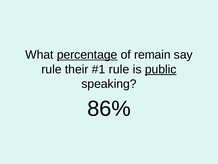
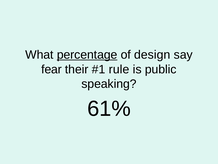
remain: remain -> design
rule at (52, 69): rule -> fear
public underline: present -> none
86%: 86% -> 61%
